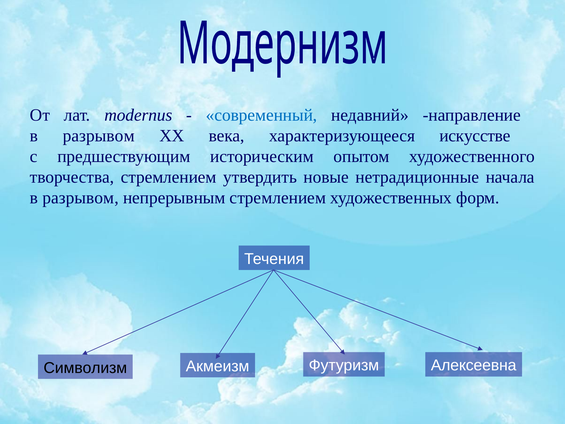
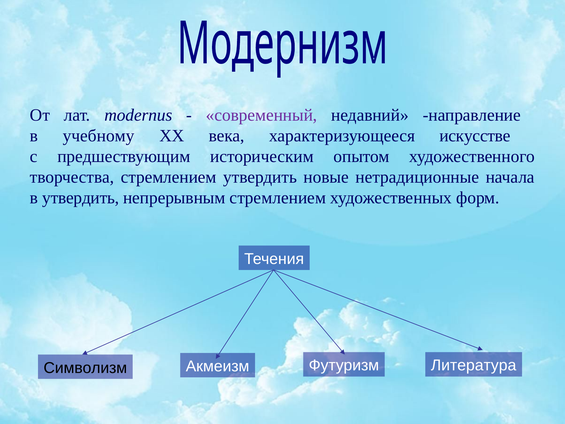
современный colour: blue -> purple
разрывом at (99, 136): разрывом -> учебному
разрывом at (81, 198): разрывом -> утвердить
Алексеевна: Алексеевна -> Литература
